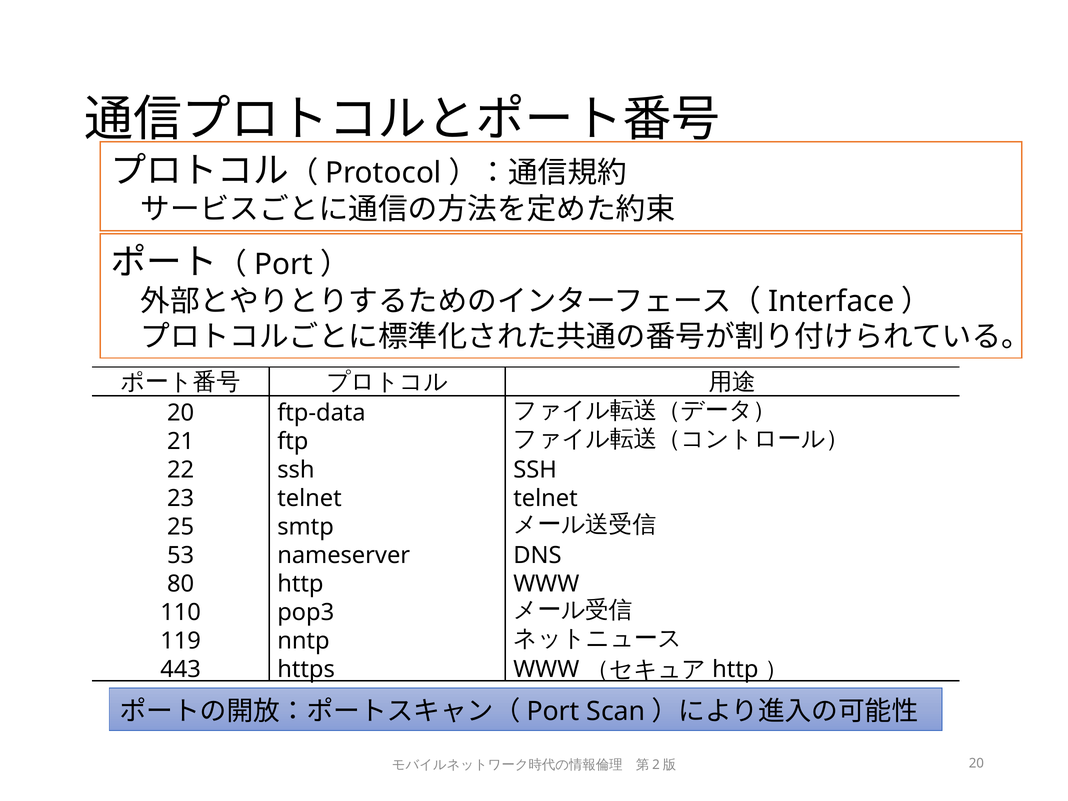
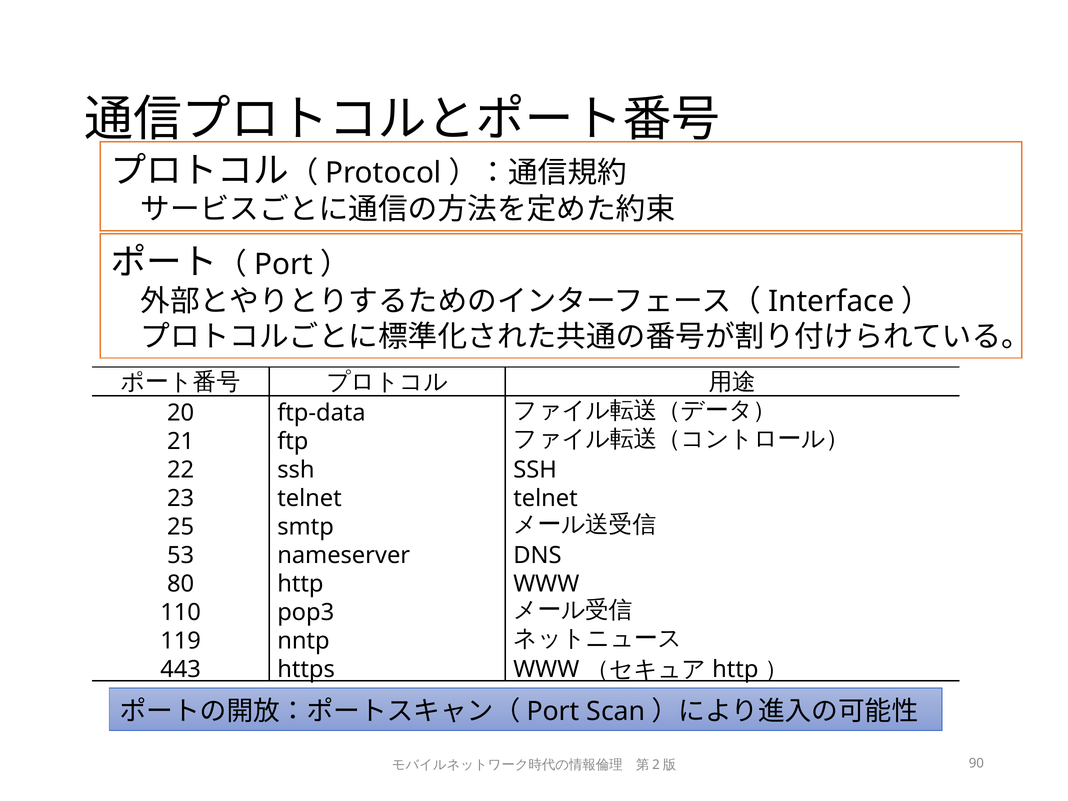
20 at (976, 764): 20 -> 90
